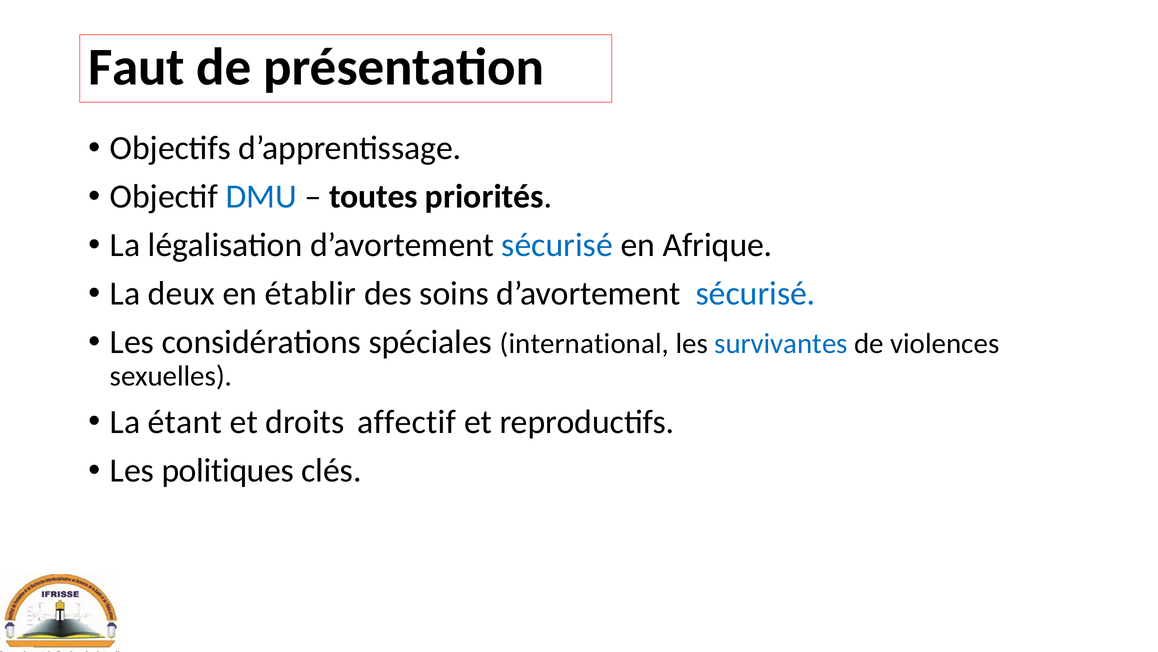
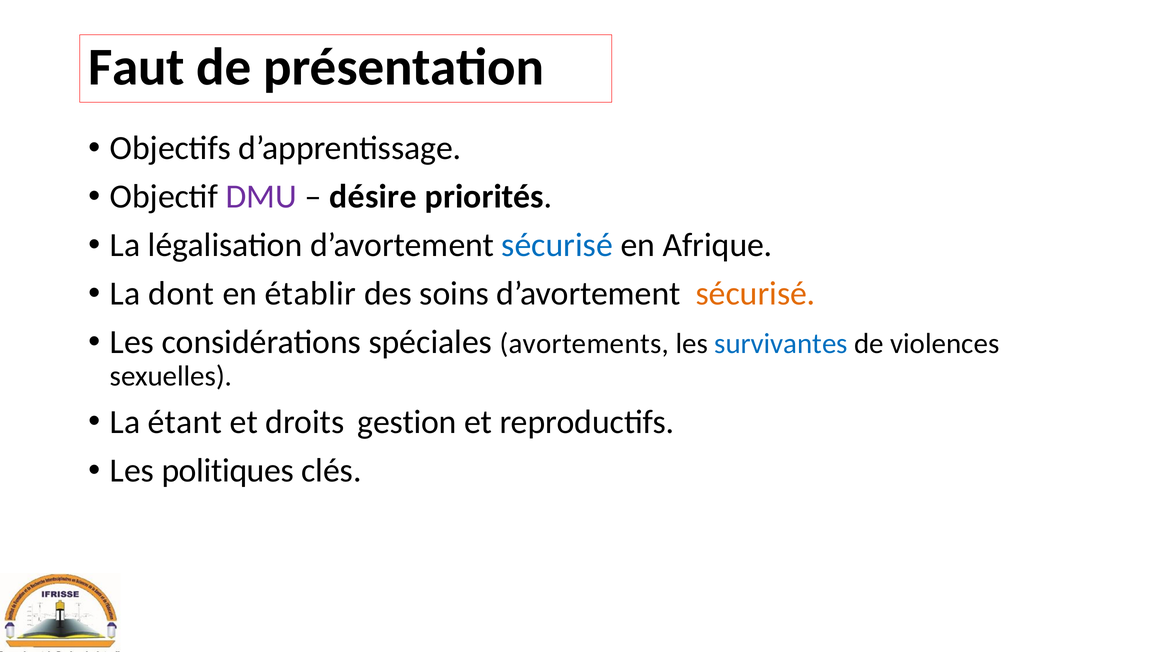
DMU colour: blue -> purple
toutes: toutes -> désire
deux: deux -> dont
sécurisé at (756, 294) colour: blue -> orange
international: international -> avortements
affectif: affectif -> gestion
